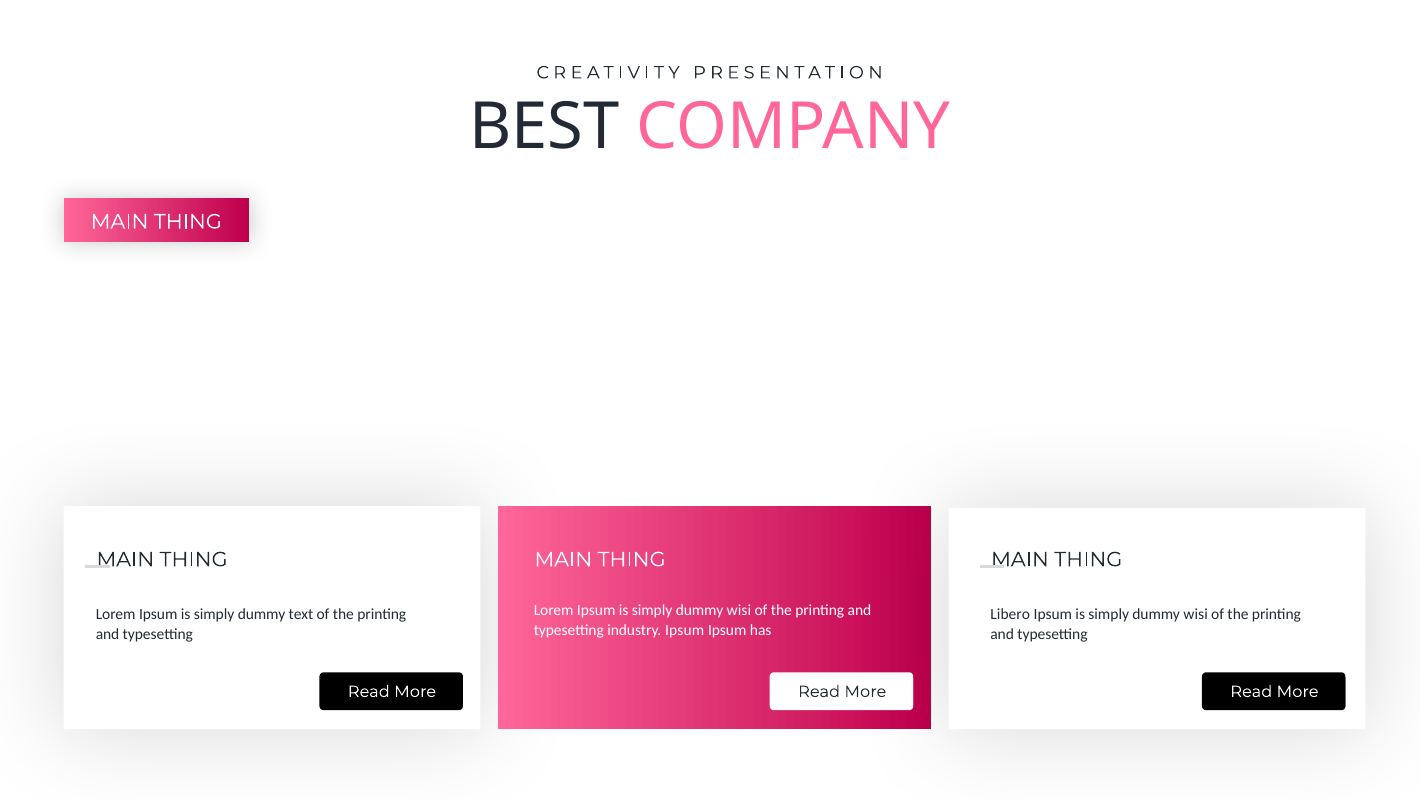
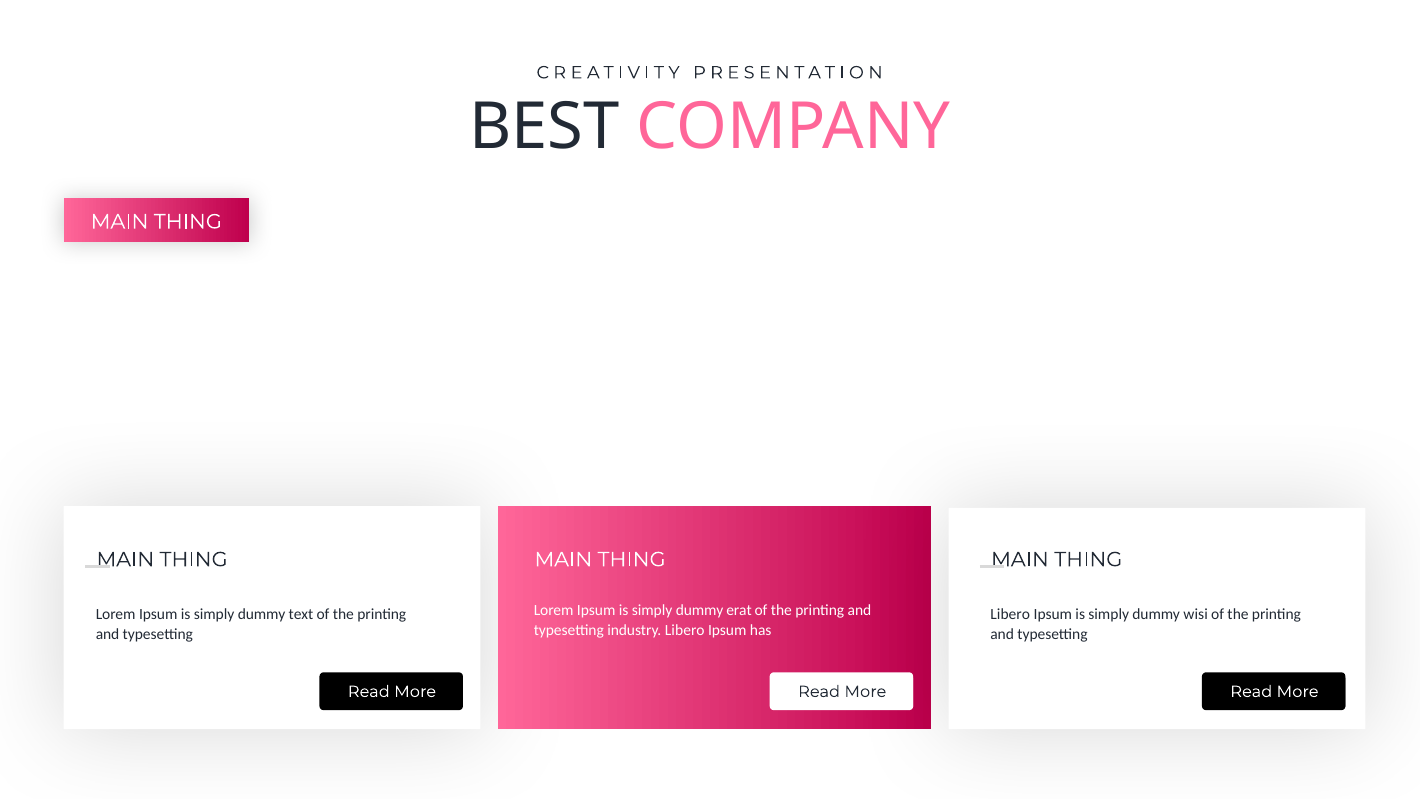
wisi at (739, 610): wisi -> erat
industry Ipsum: Ipsum -> Libero
